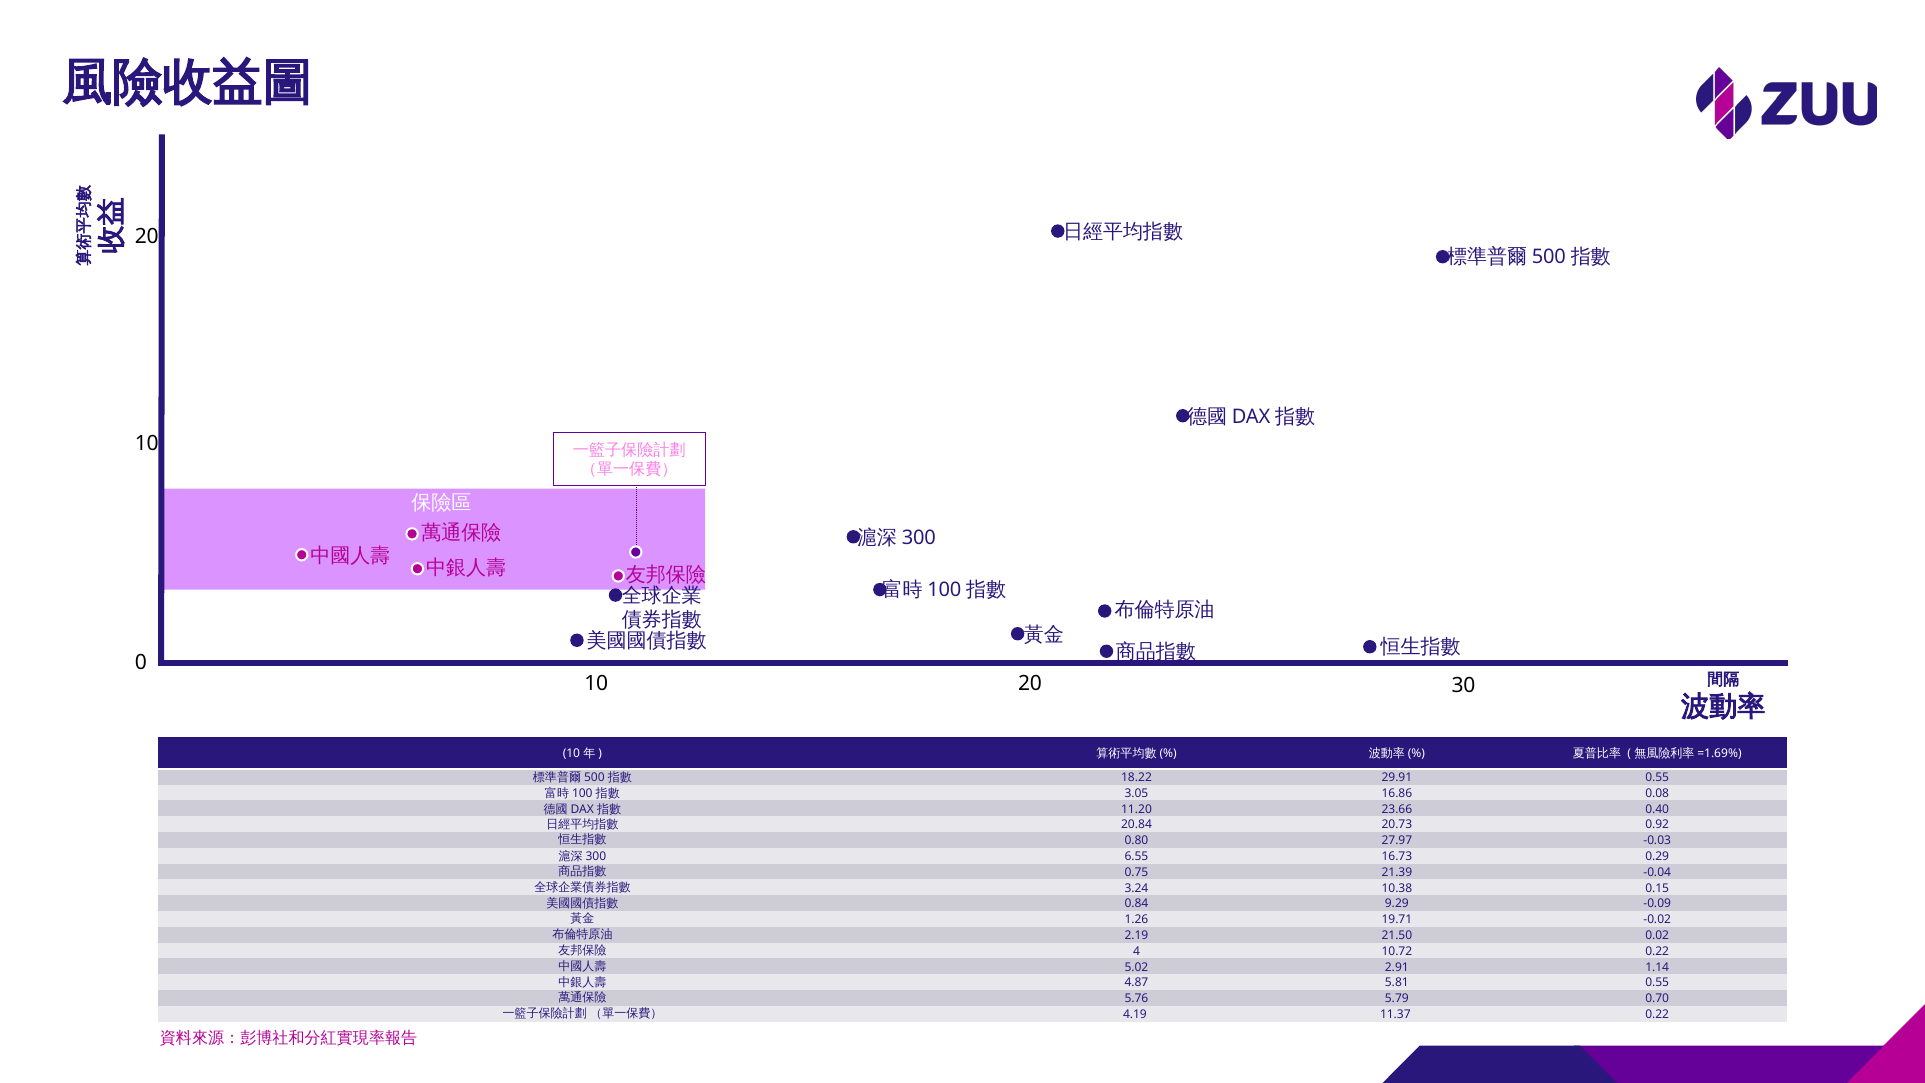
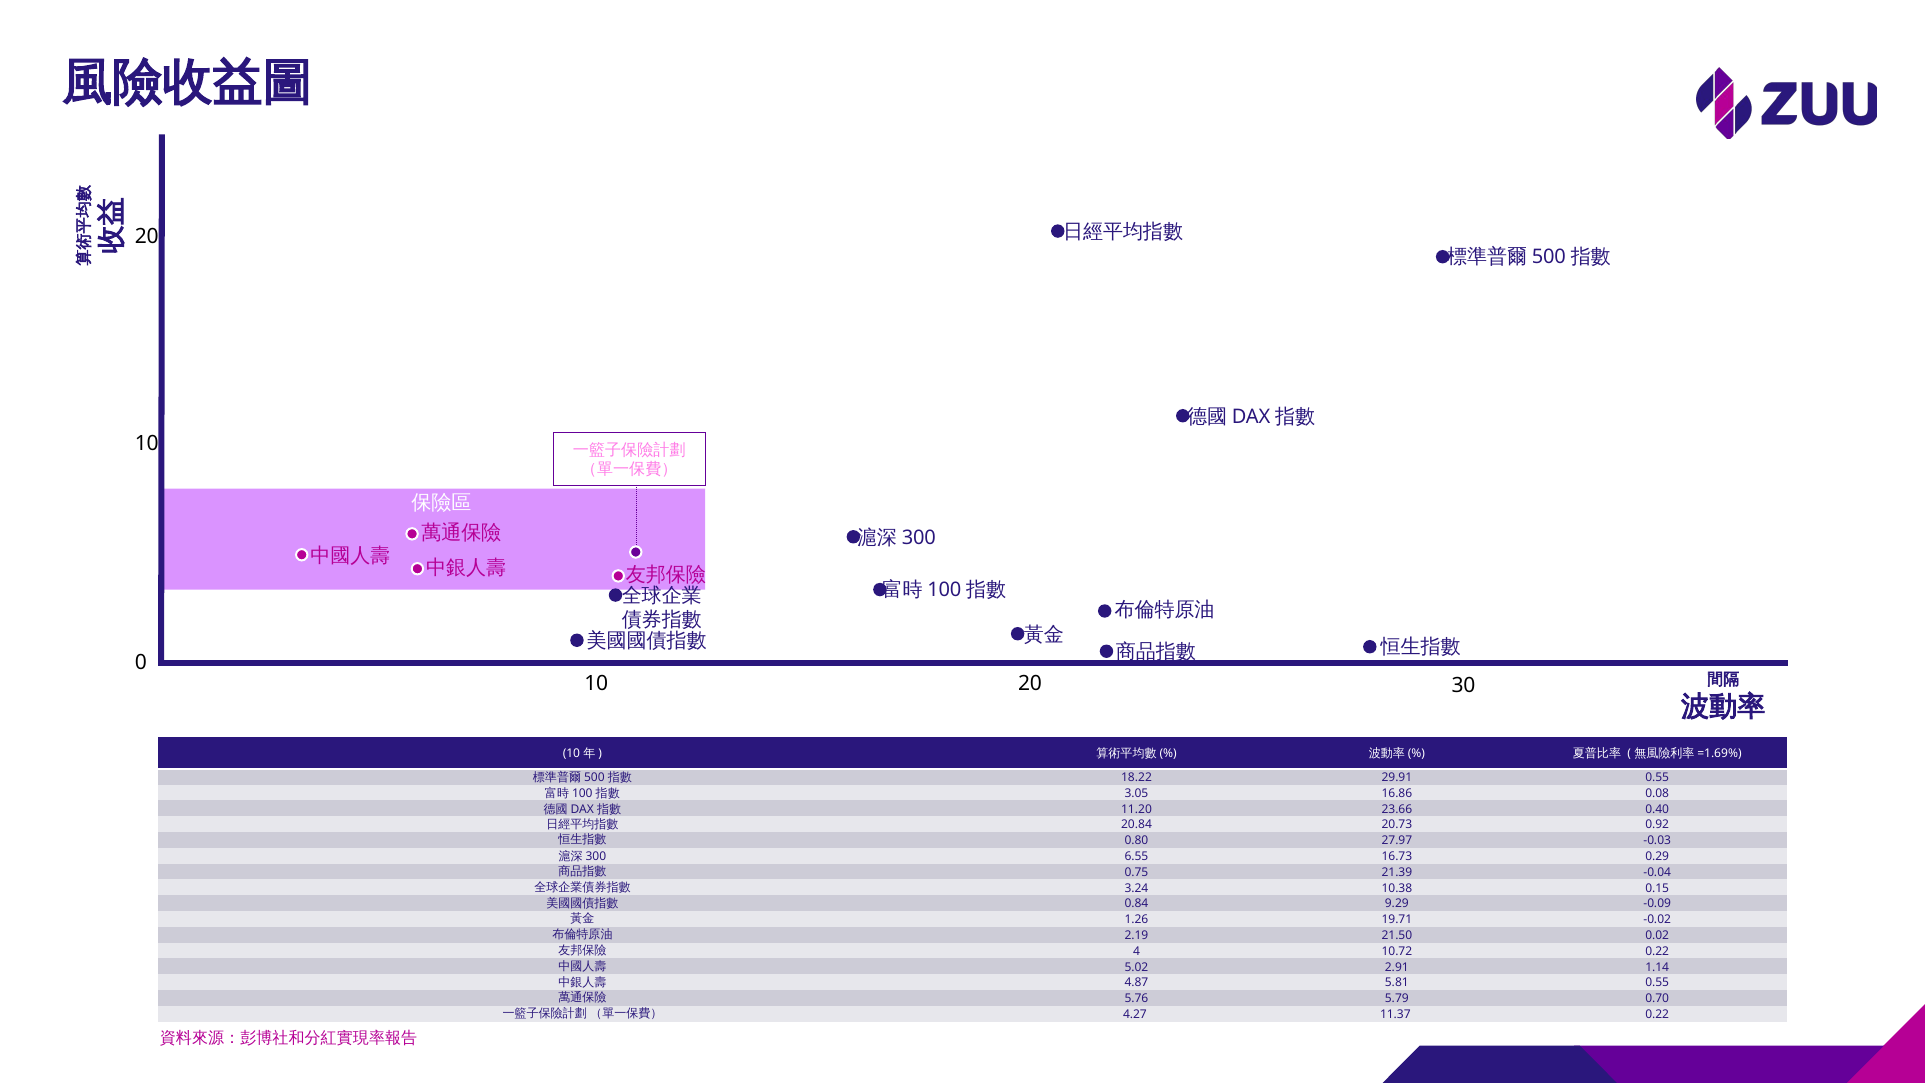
4.19: 4.19 -> 4.27
